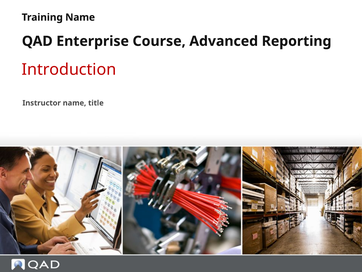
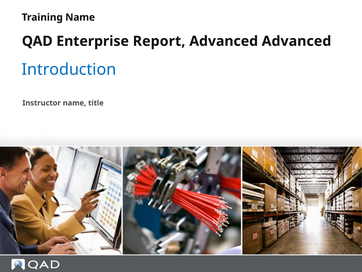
Course: Course -> Report
Advanced Reporting: Reporting -> Advanced
Introduction colour: red -> blue
